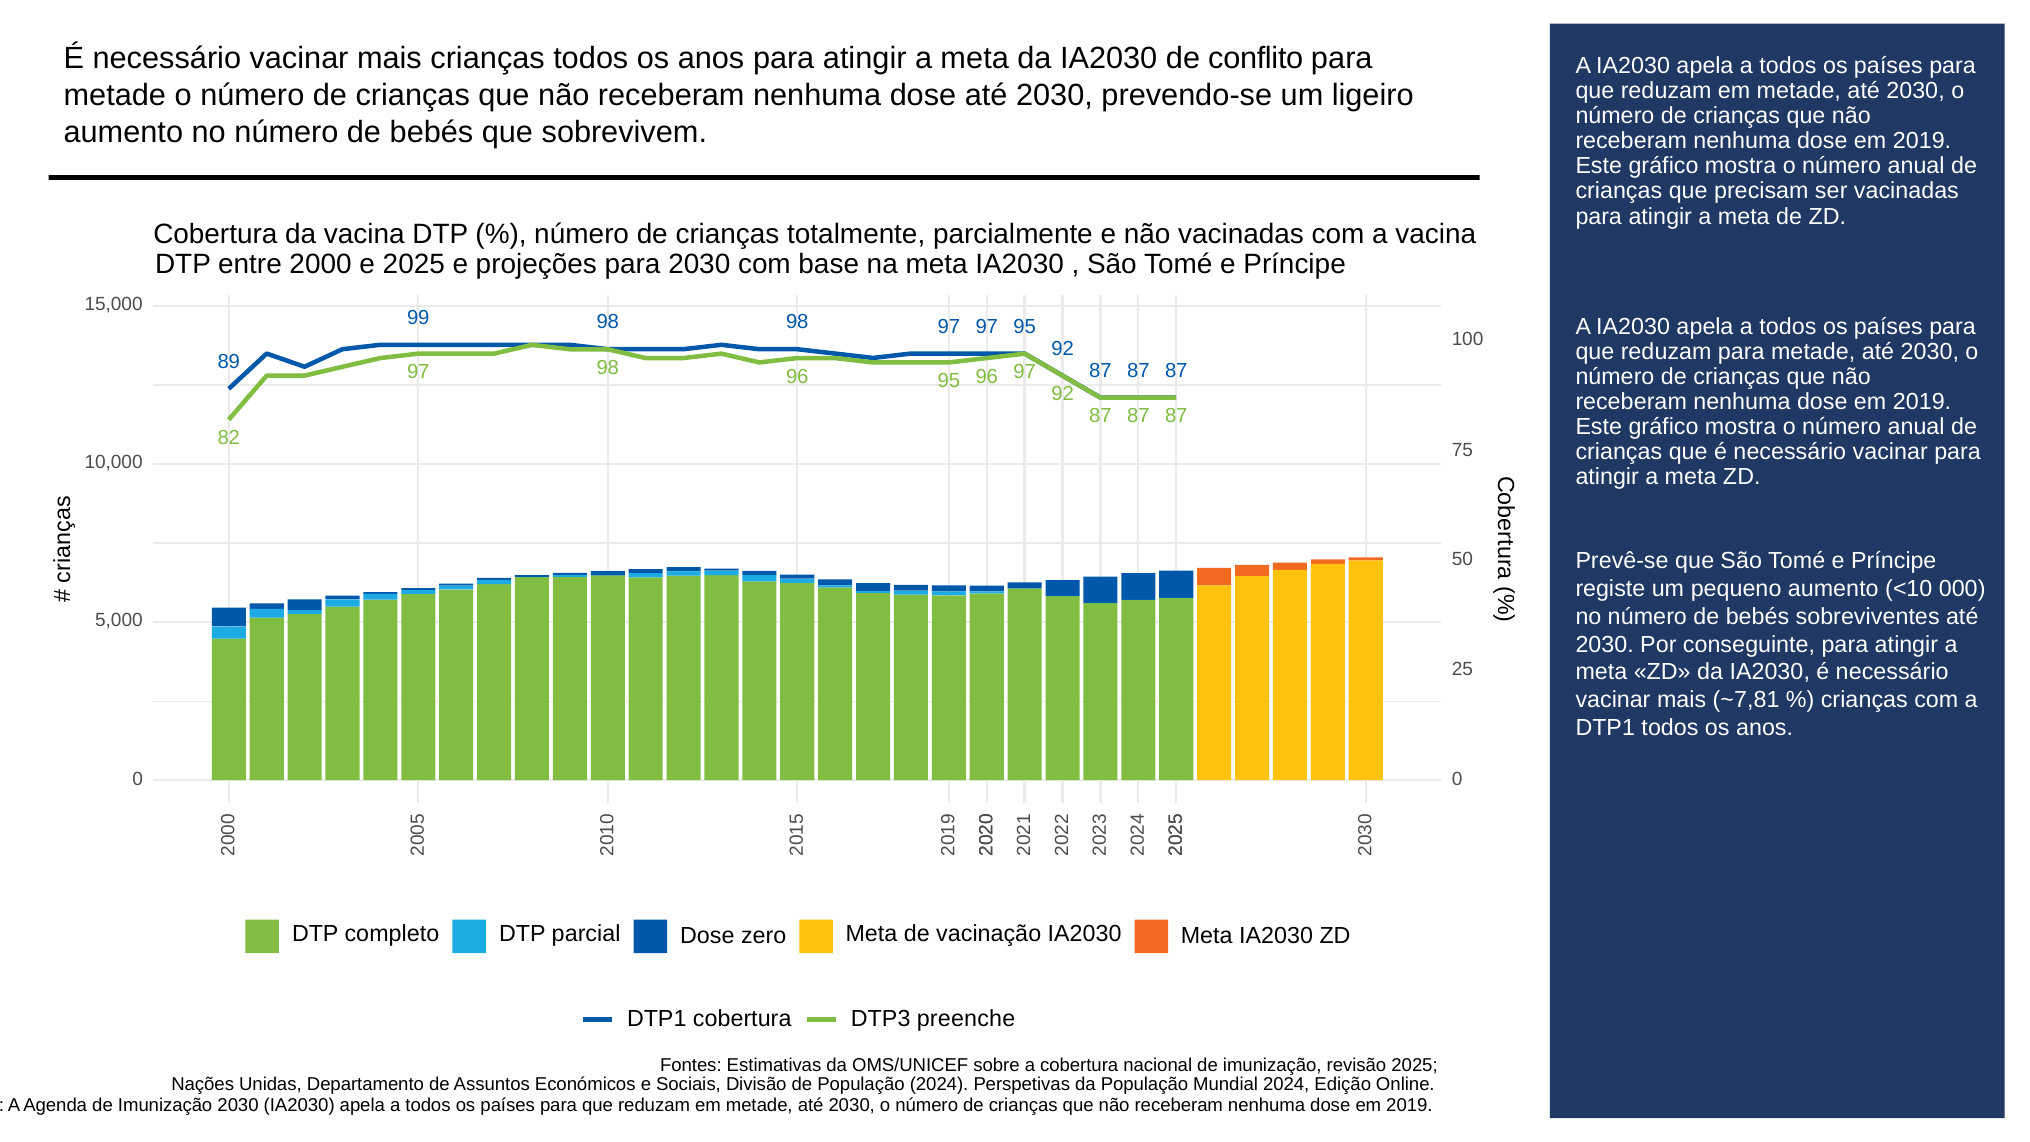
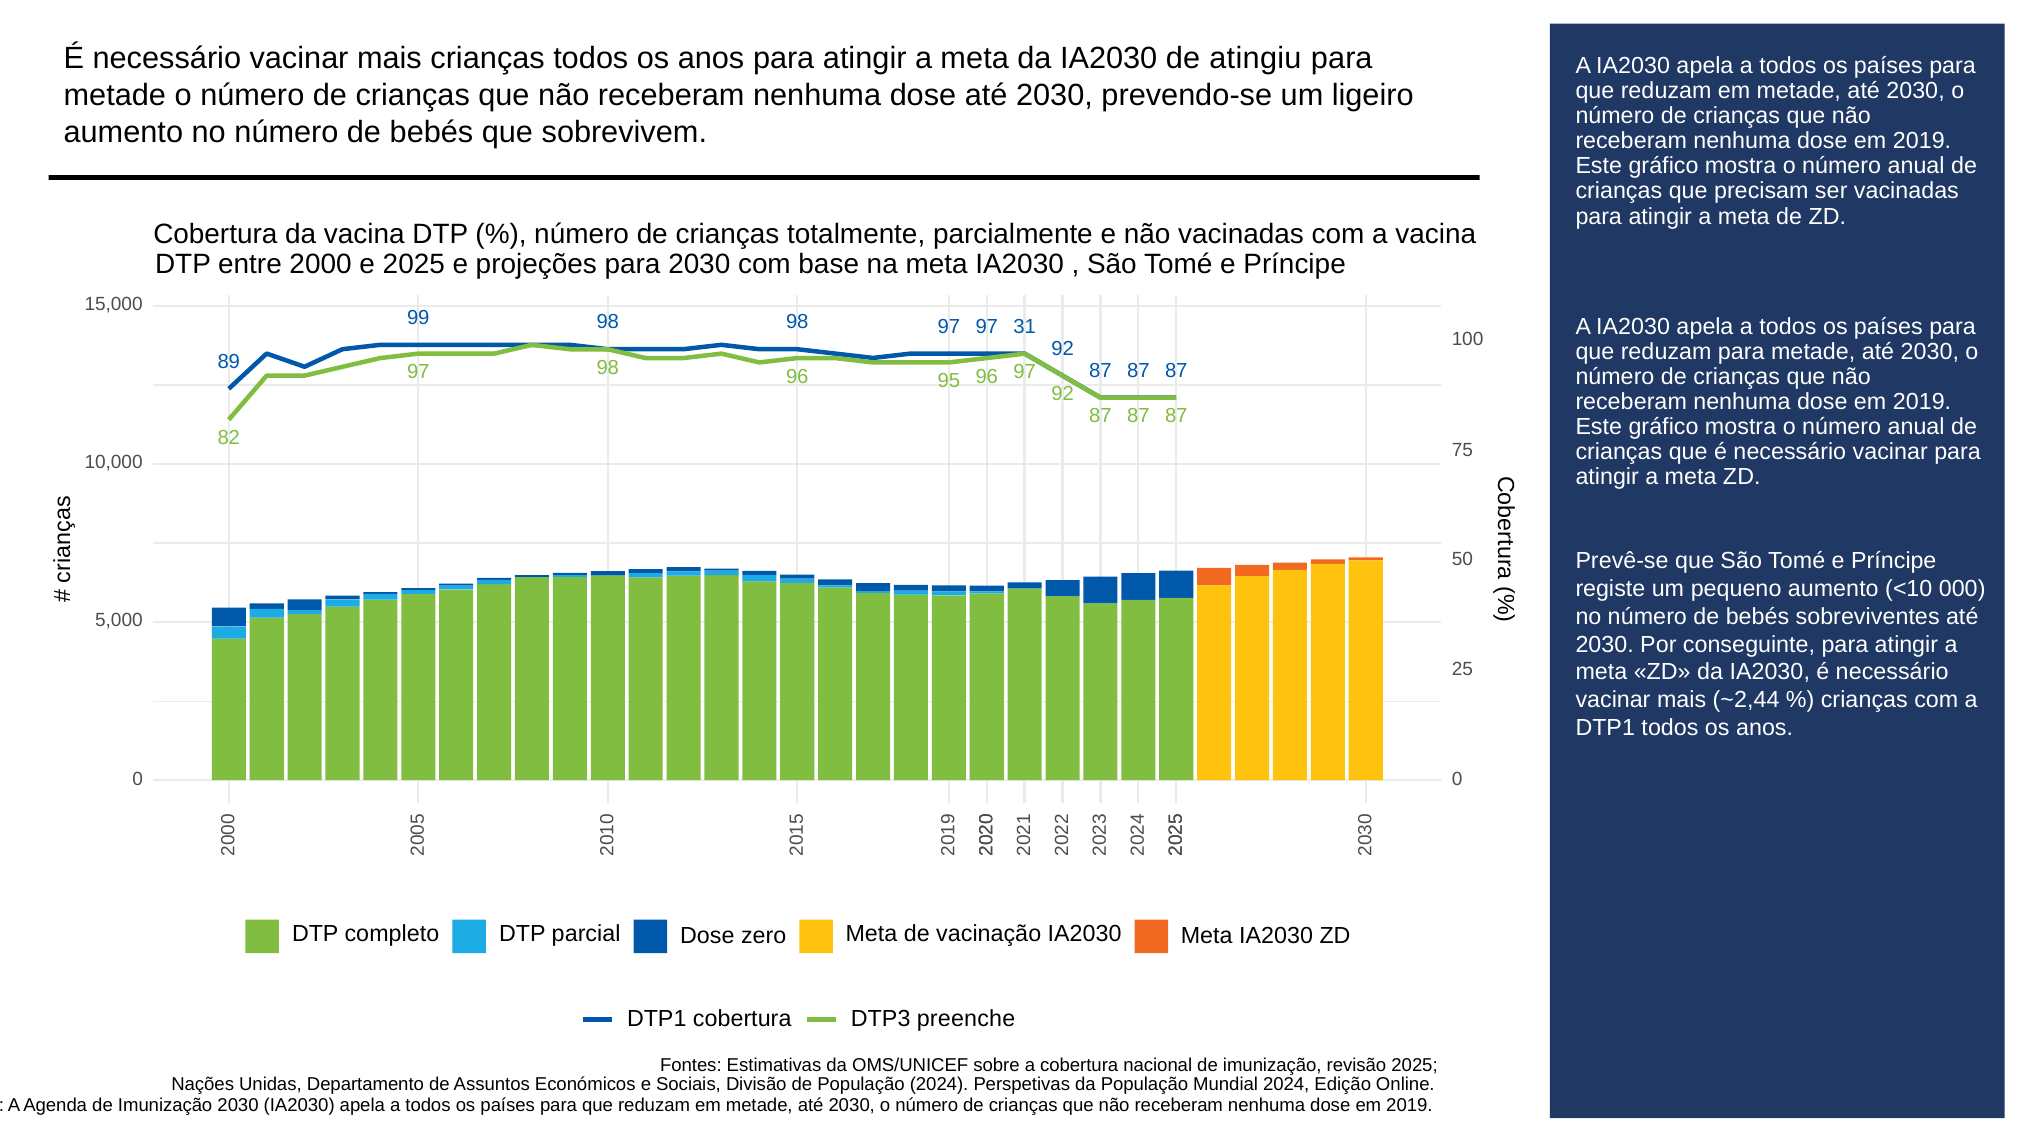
conflito: conflito -> atingiu
97 95: 95 -> 31
~7,81: ~7,81 -> ~2,44
